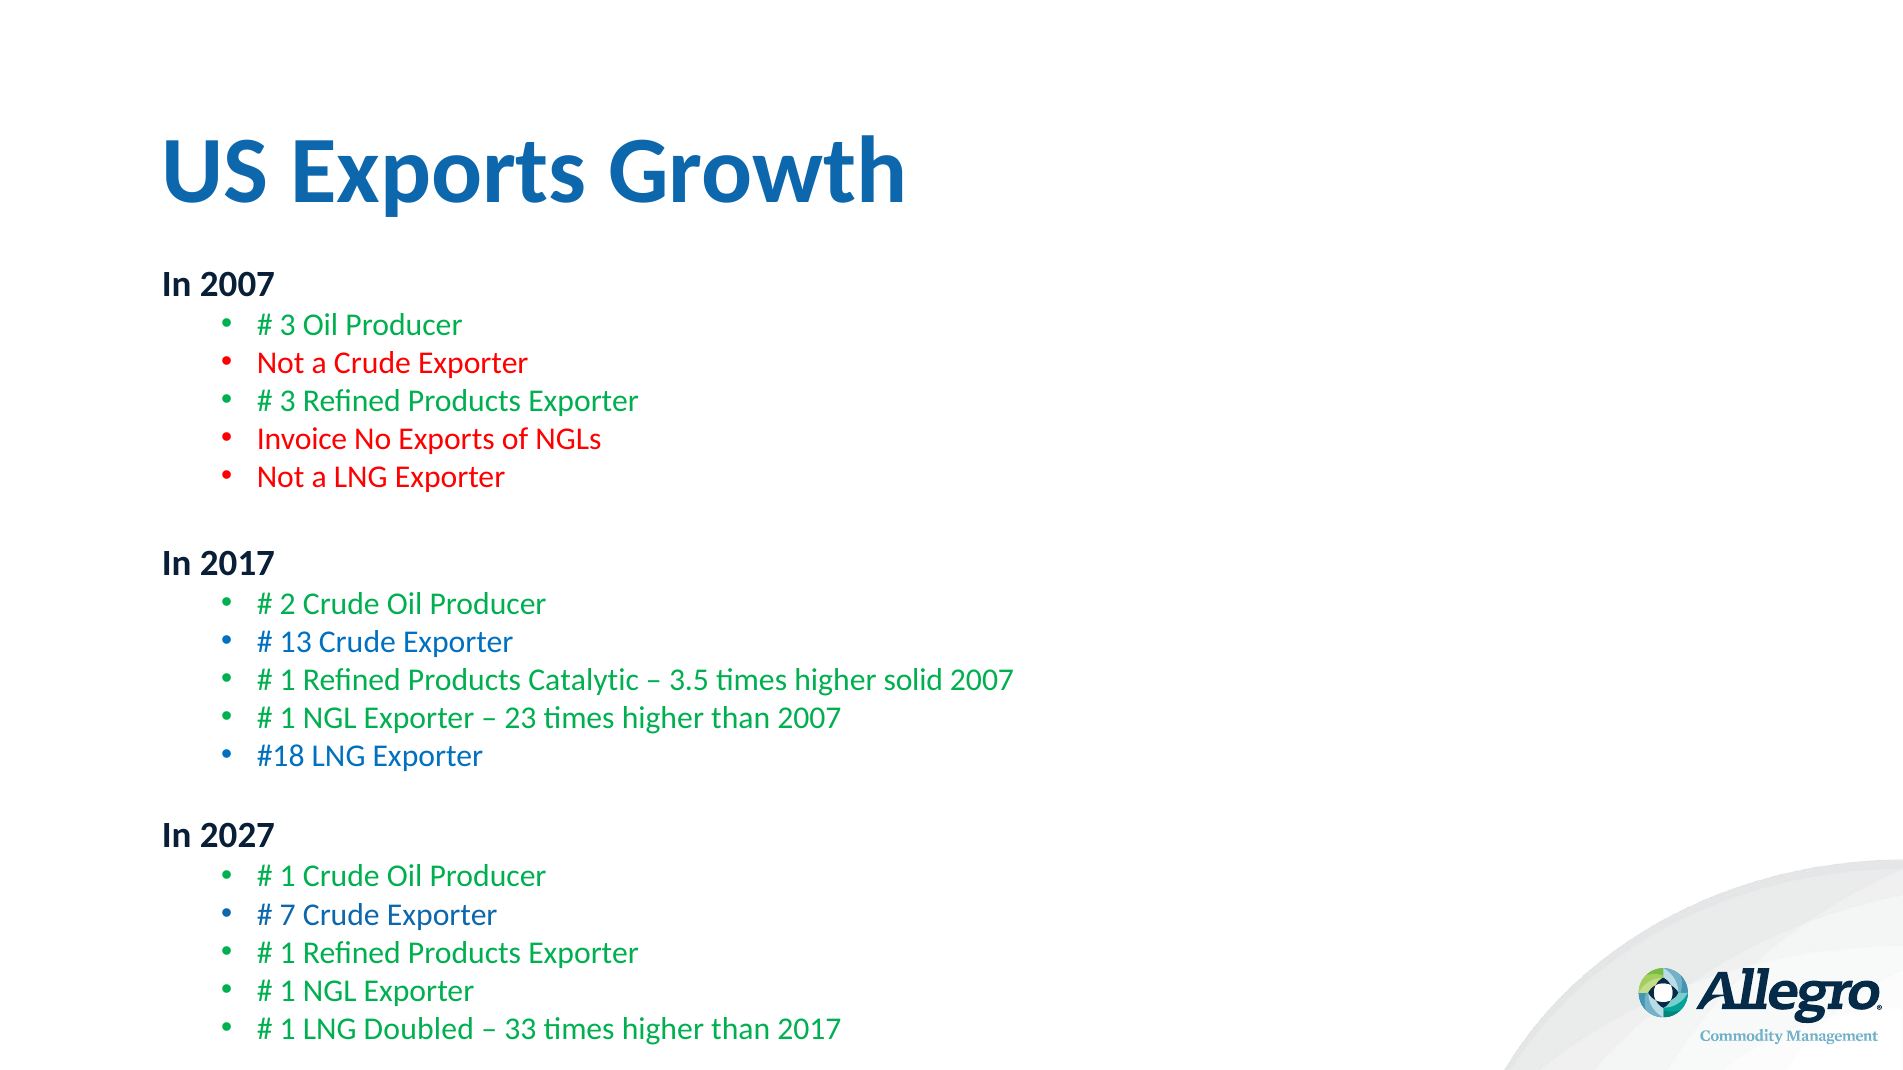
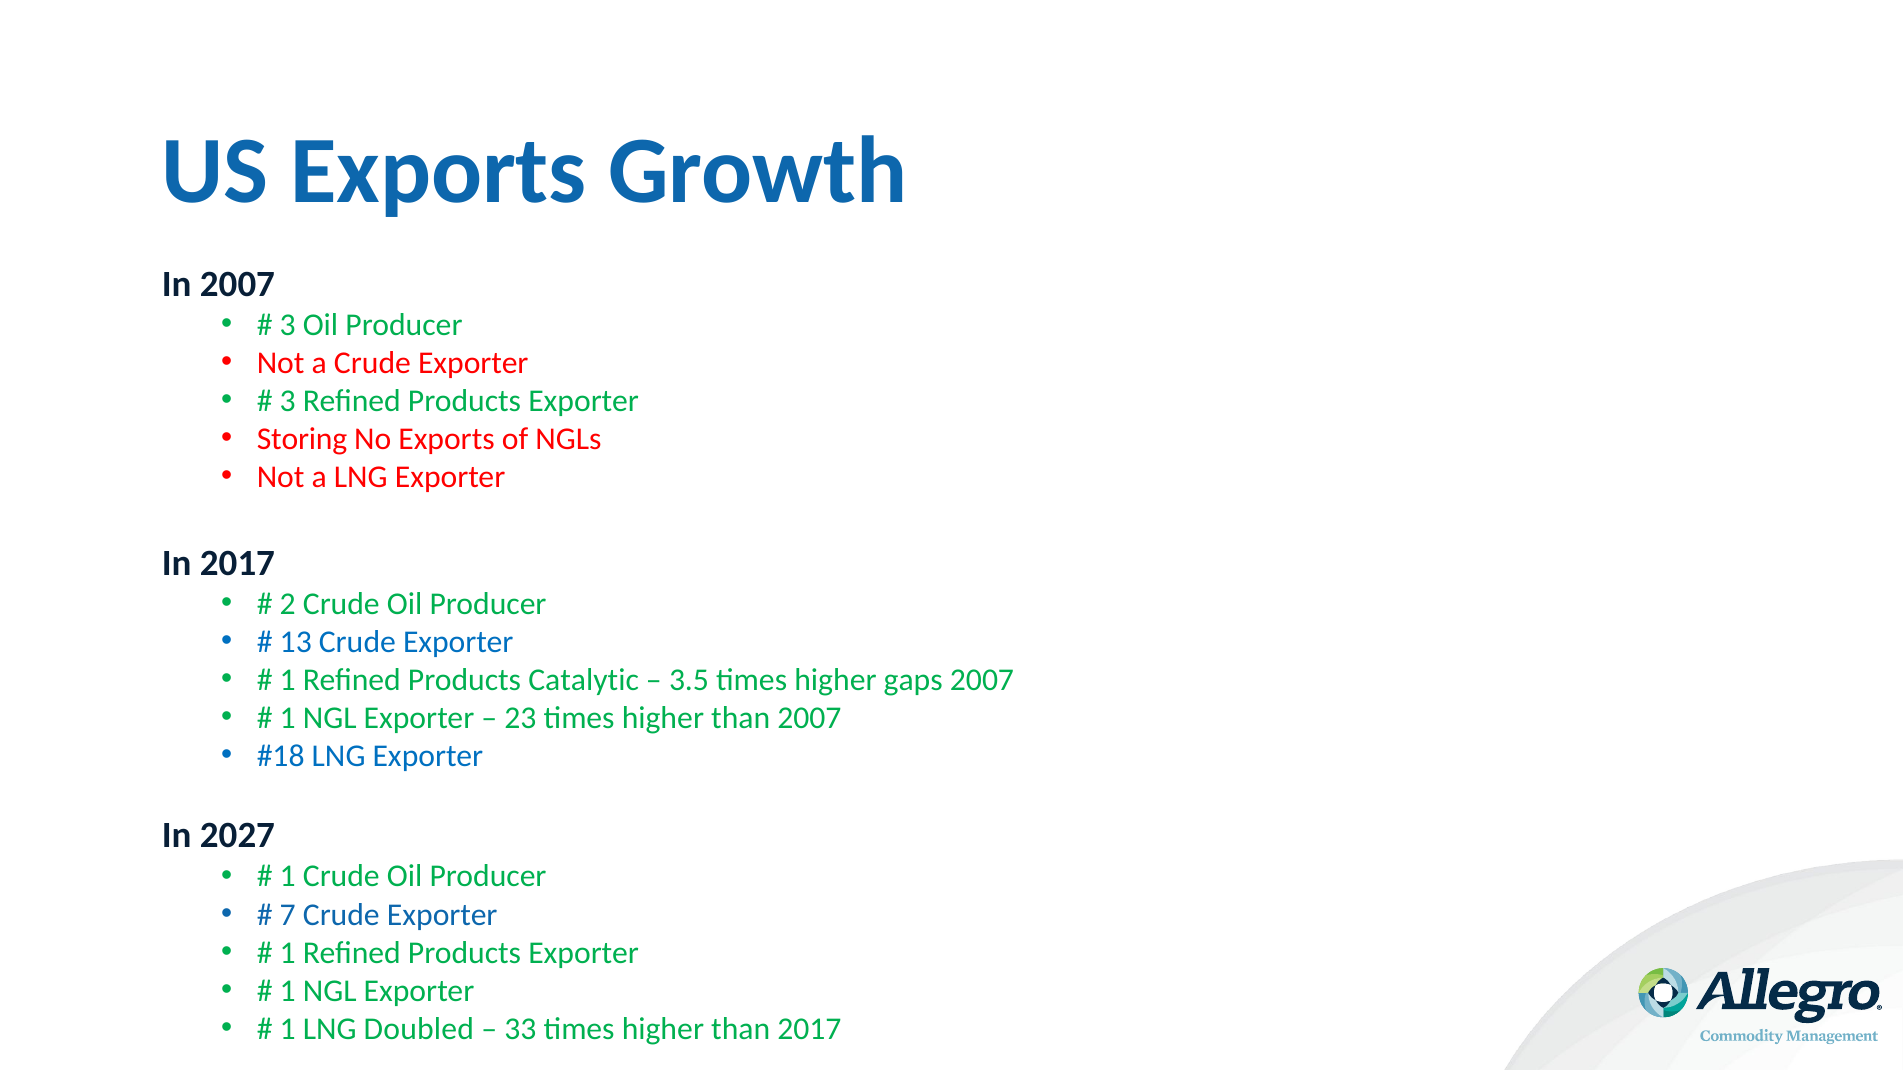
Invoice: Invoice -> Storing
solid: solid -> gaps
